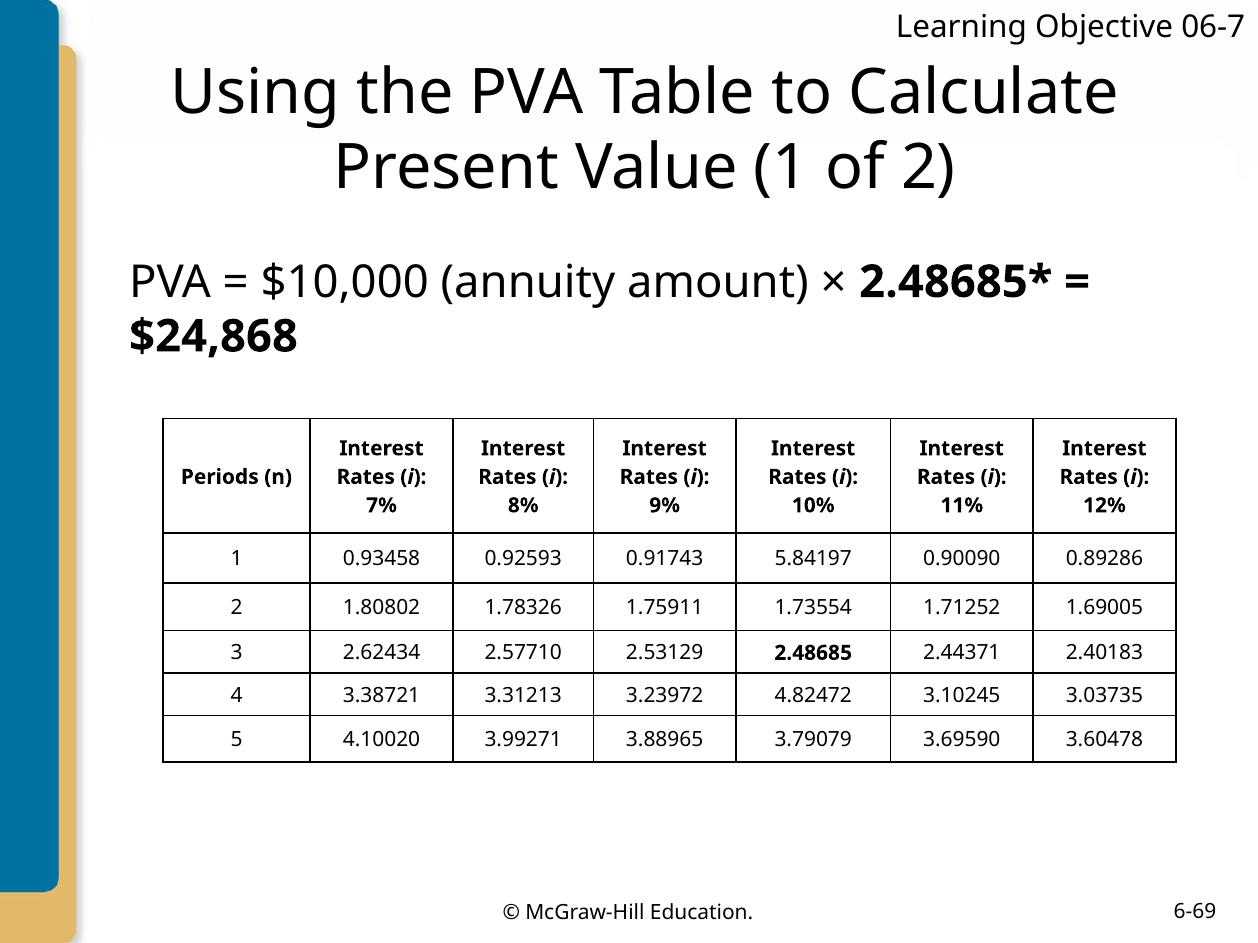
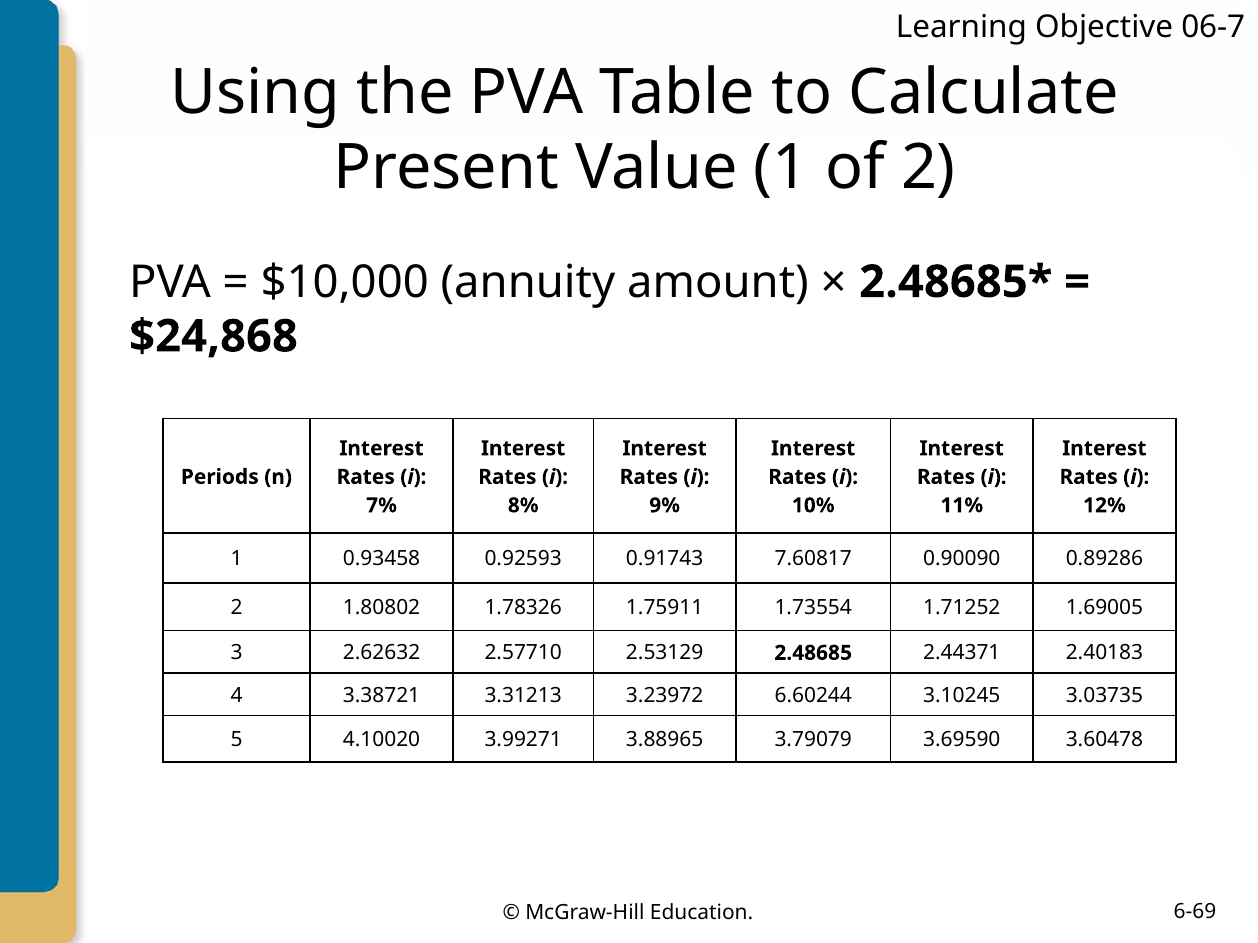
5.84197: 5.84197 -> 7.60817
2.62434: 2.62434 -> 2.62632
4.82472: 4.82472 -> 6.60244
